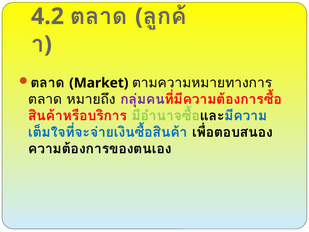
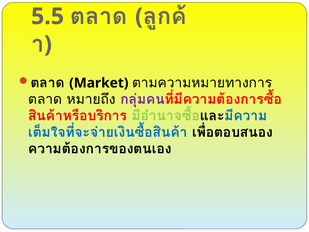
4.2: 4.2 -> 5.5
